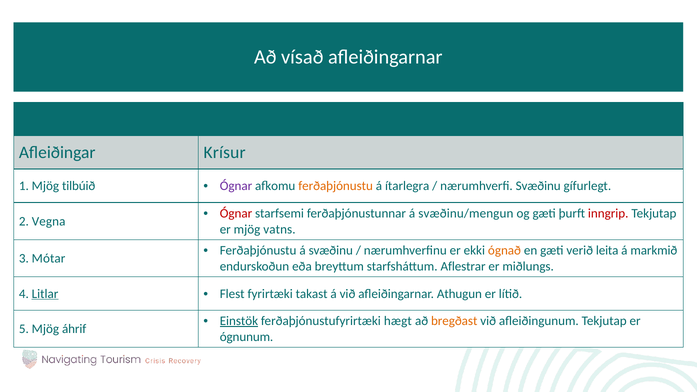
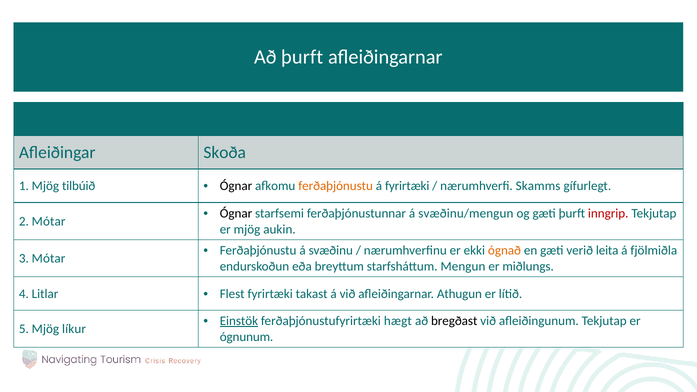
Að vísað: vísað -> þurft
Krísur: Krísur -> Skoða
Ógnar at (236, 186) colour: purple -> black
á ítarlegra: ítarlegra -> fyrirtæki
nærumhverfi Svæðinu: Svæðinu -> Skamms
Ógnar at (236, 213) colour: red -> black
2 Vegna: Vegna -> Mótar
vatns: vatns -> aukin
markmið: markmið -> fjölmiðla
Aflestrar: Aflestrar -> Mengun
Litlar underline: present -> none
bregðast colour: orange -> black
áhrif: áhrif -> líkur
